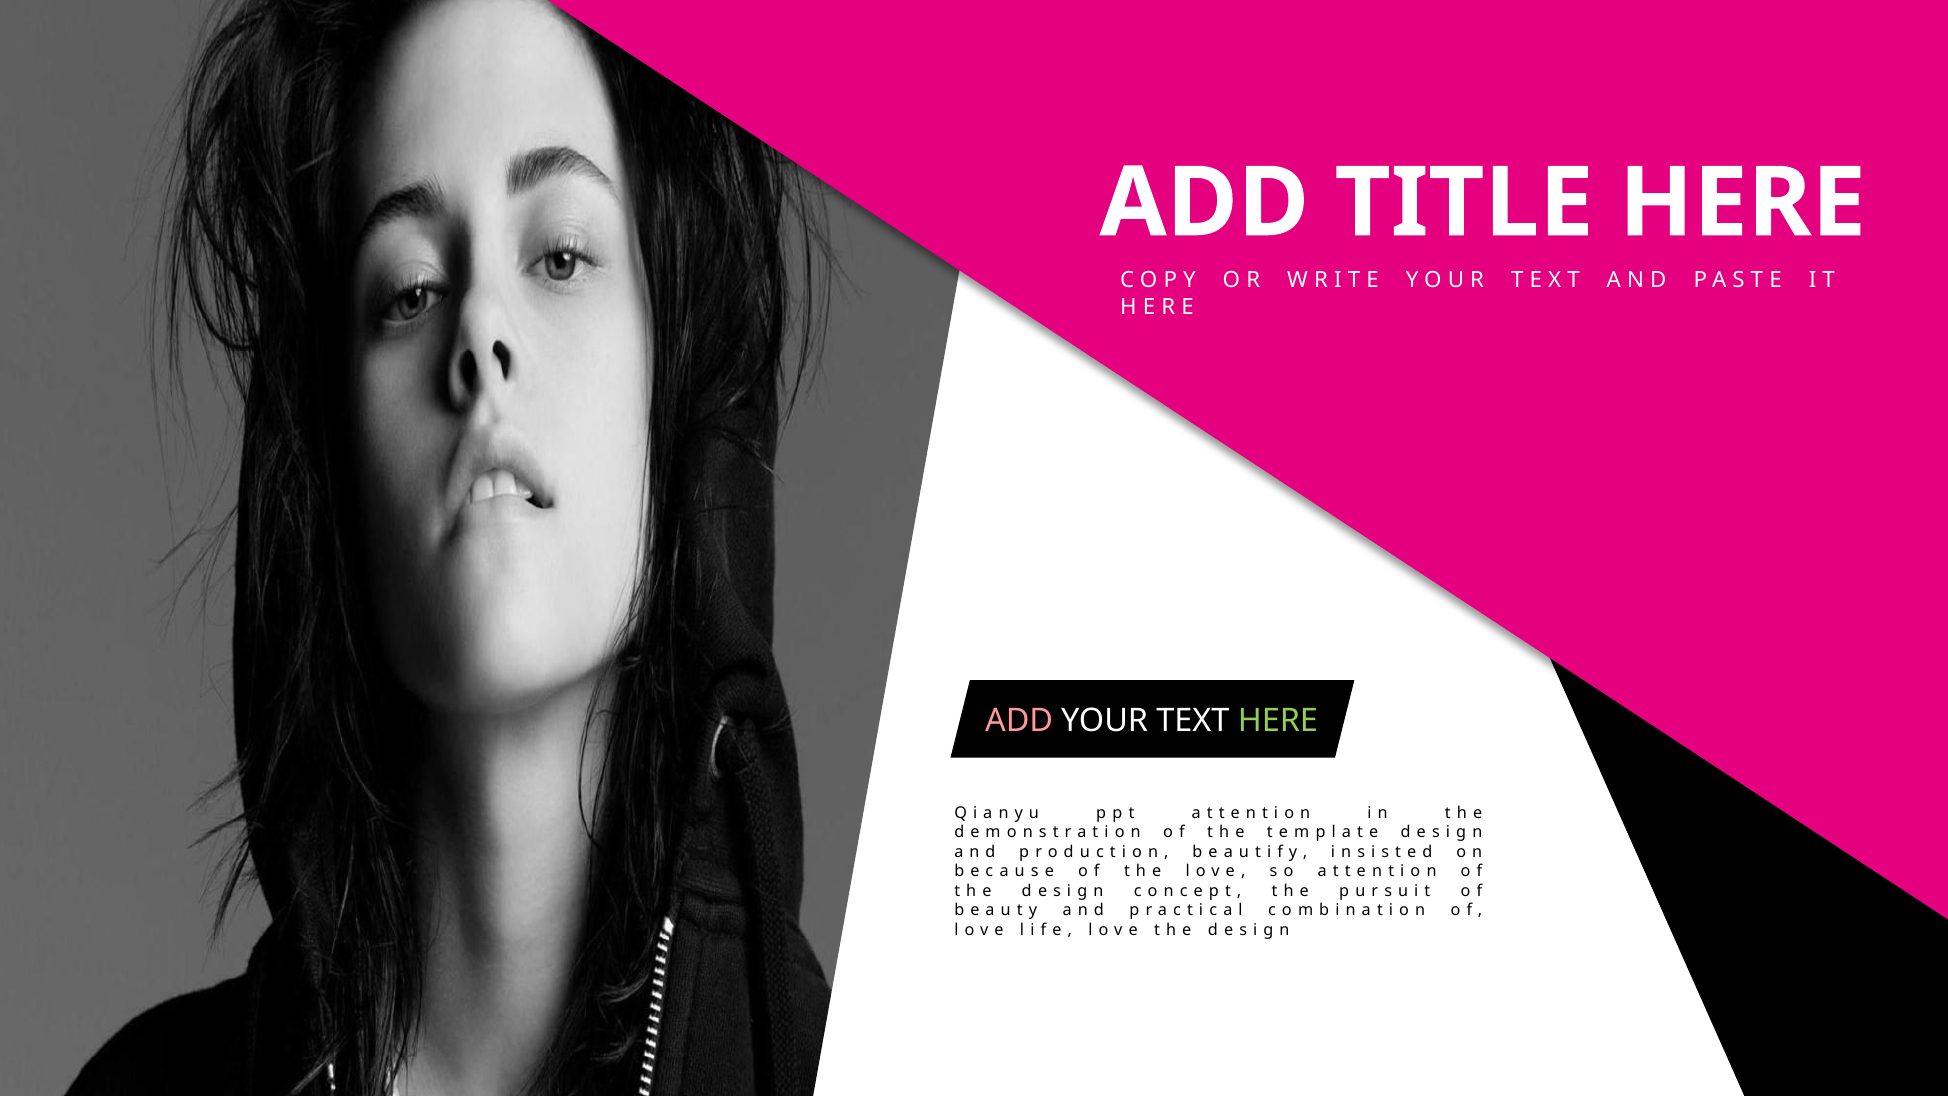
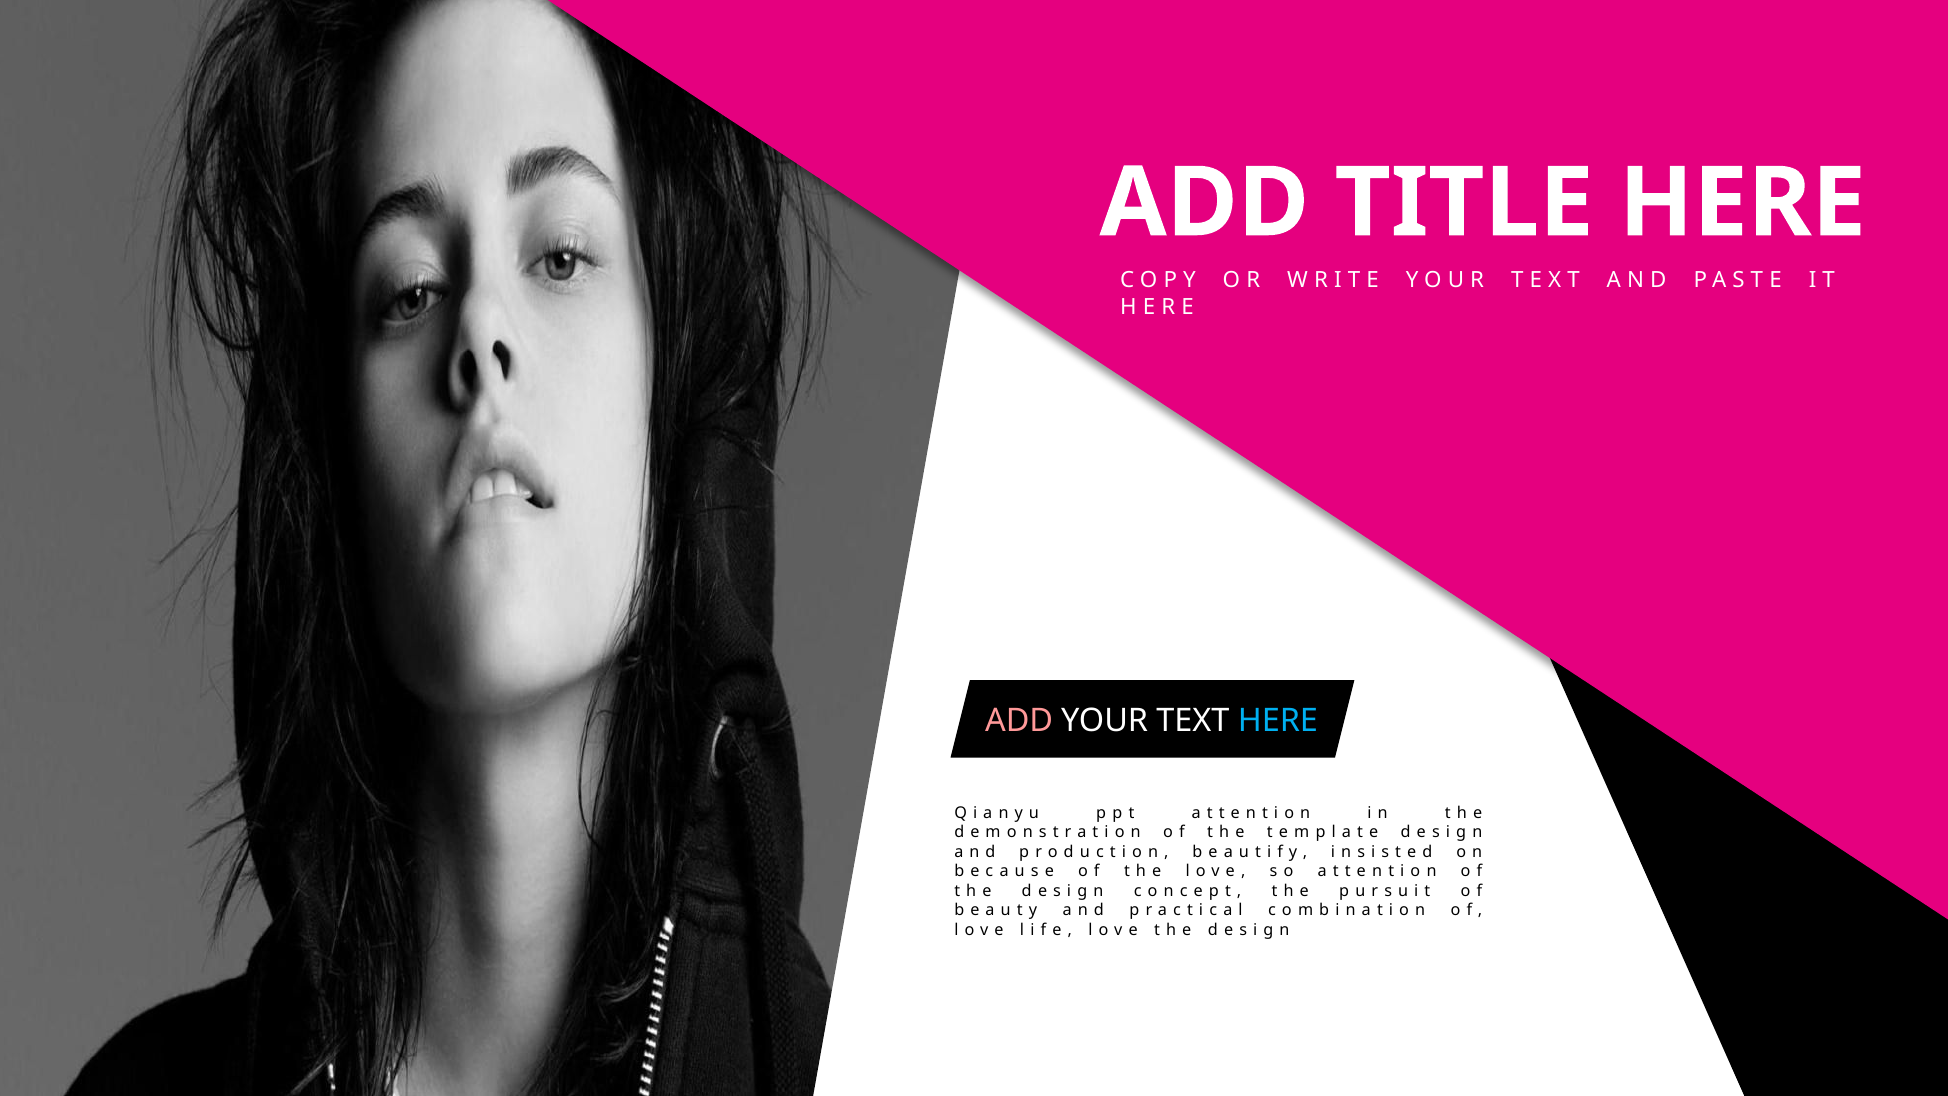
HERE at (1278, 721) colour: light green -> light blue
